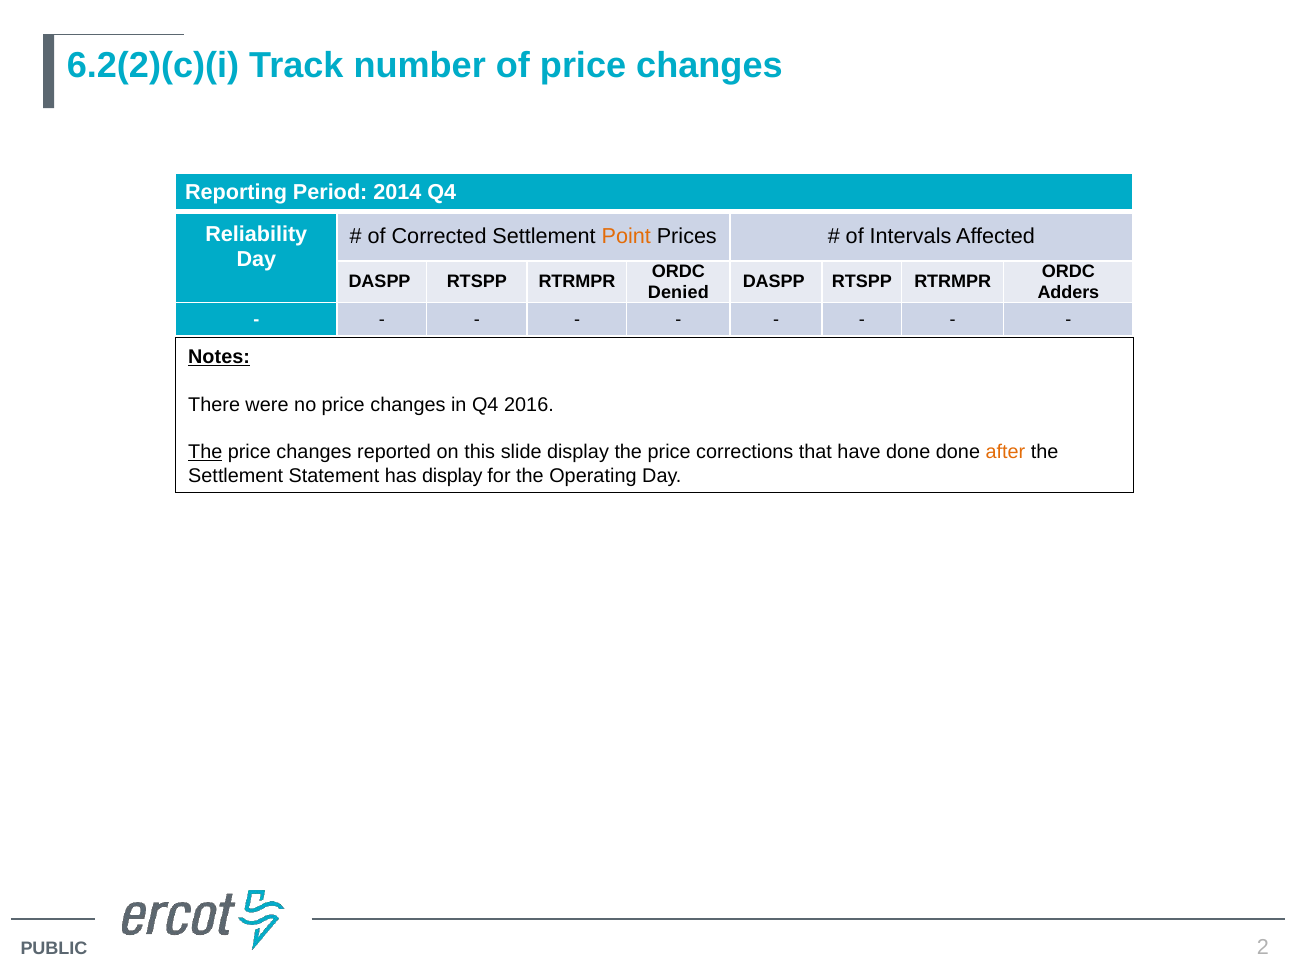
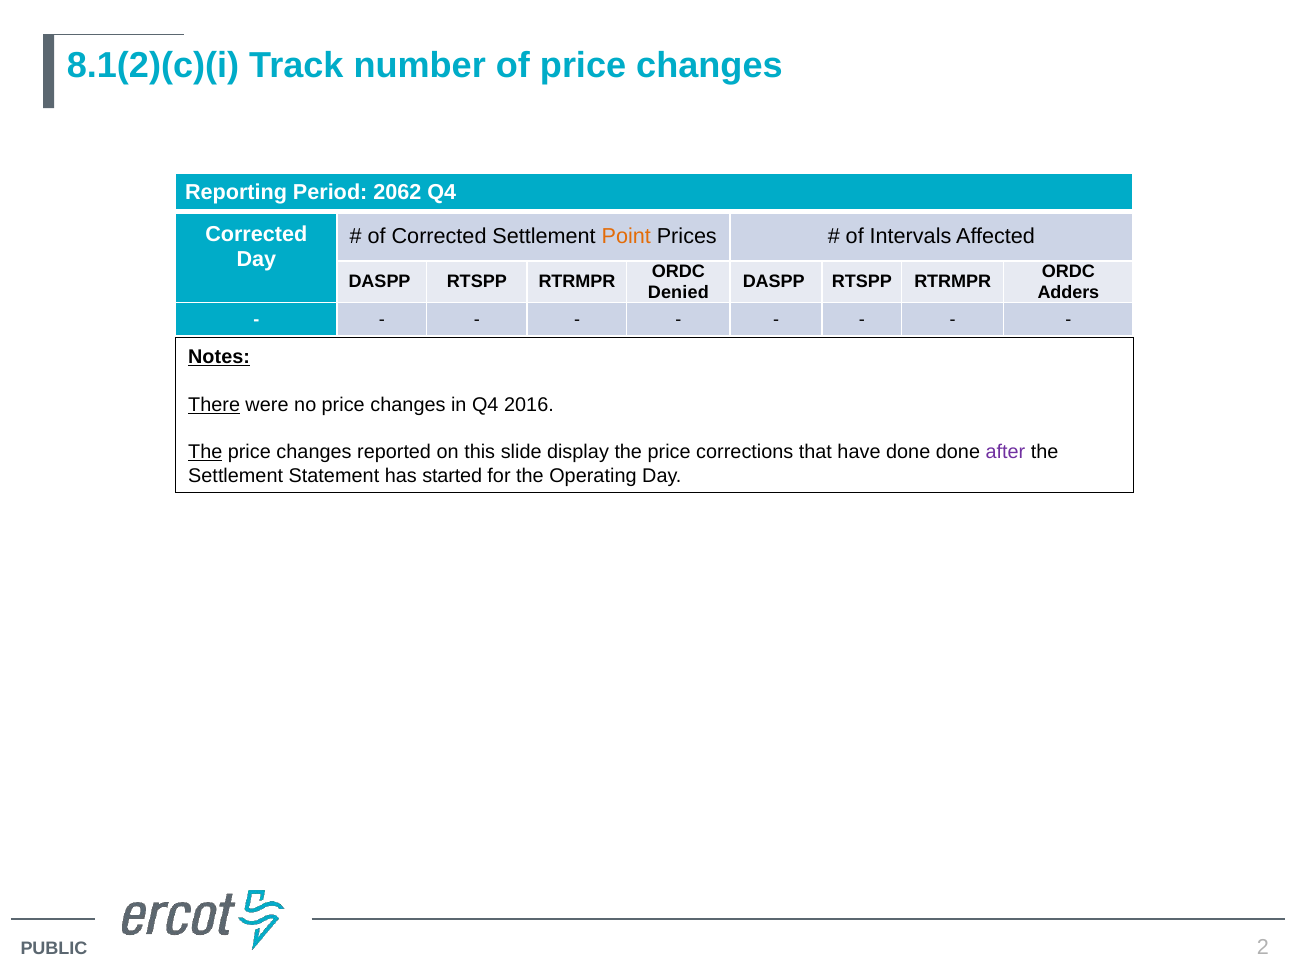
6.2(2)(c)(i: 6.2(2)(c)(i -> 8.1(2)(c)(i
2014: 2014 -> 2062
Reliability at (256, 235): Reliability -> Corrected
There underline: none -> present
after colour: orange -> purple
has display: display -> started
